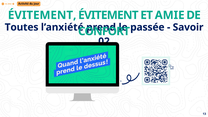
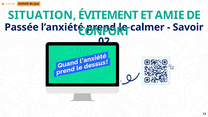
ÉVITEMENT at (42, 15): ÉVITEMENT -> SITUATION
Toutes: Toutes -> Passée
passée: passée -> calmer
